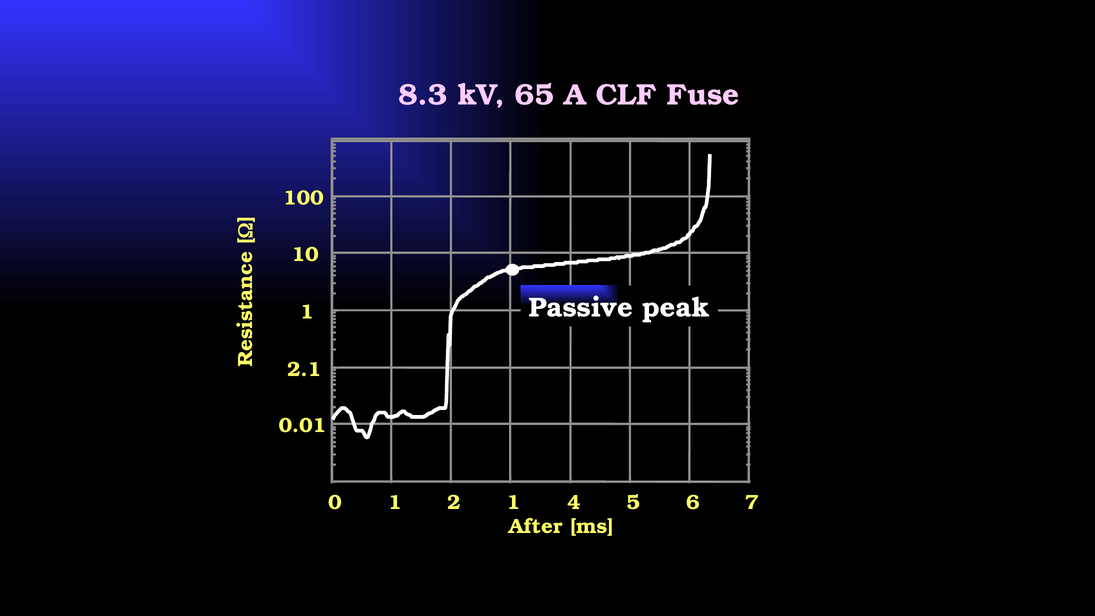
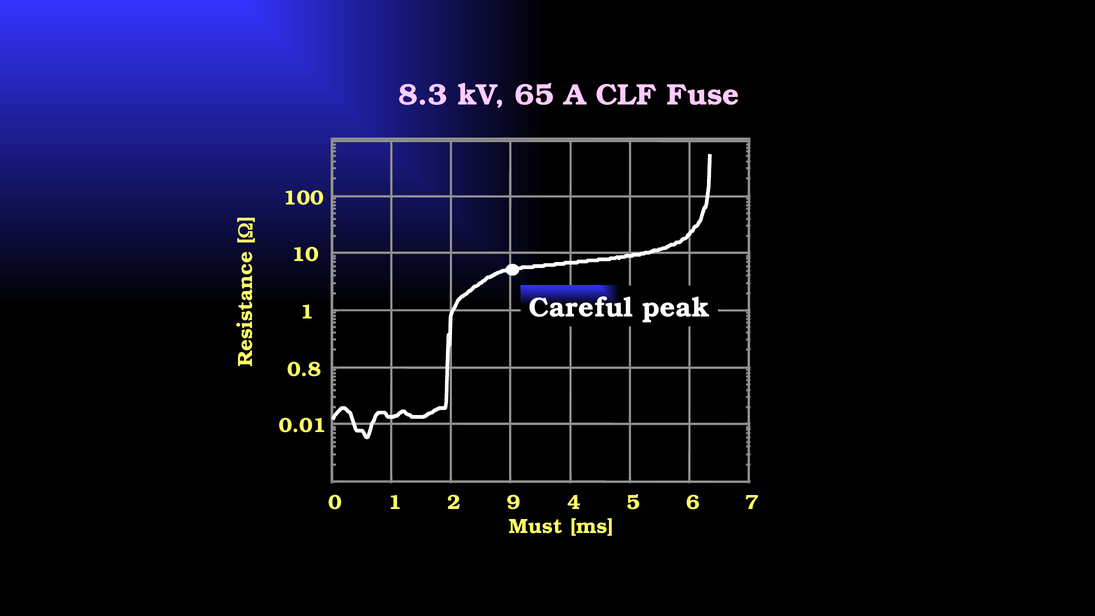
Passive: Passive -> Careful
2.1: 2.1 -> 0.8
2 1: 1 -> 9
After: After -> Must
